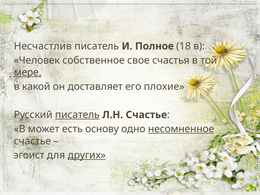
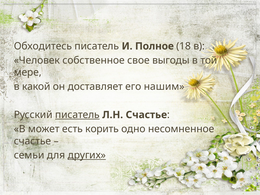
Несчастлив: Несчастлив -> Обходитесь
счастья: счастья -> выгоды
мере underline: present -> none
плохие: плохие -> нашим
основу: основу -> корить
несомненное underline: present -> none
эгоист: эгоист -> семьи
